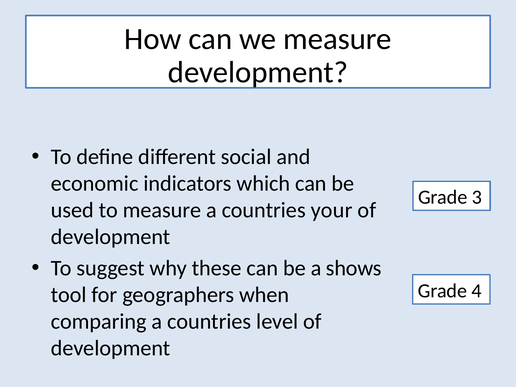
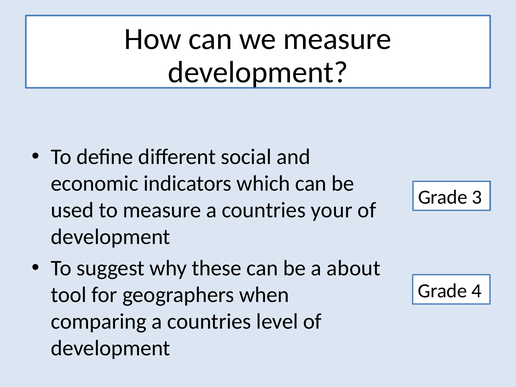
shows: shows -> about
